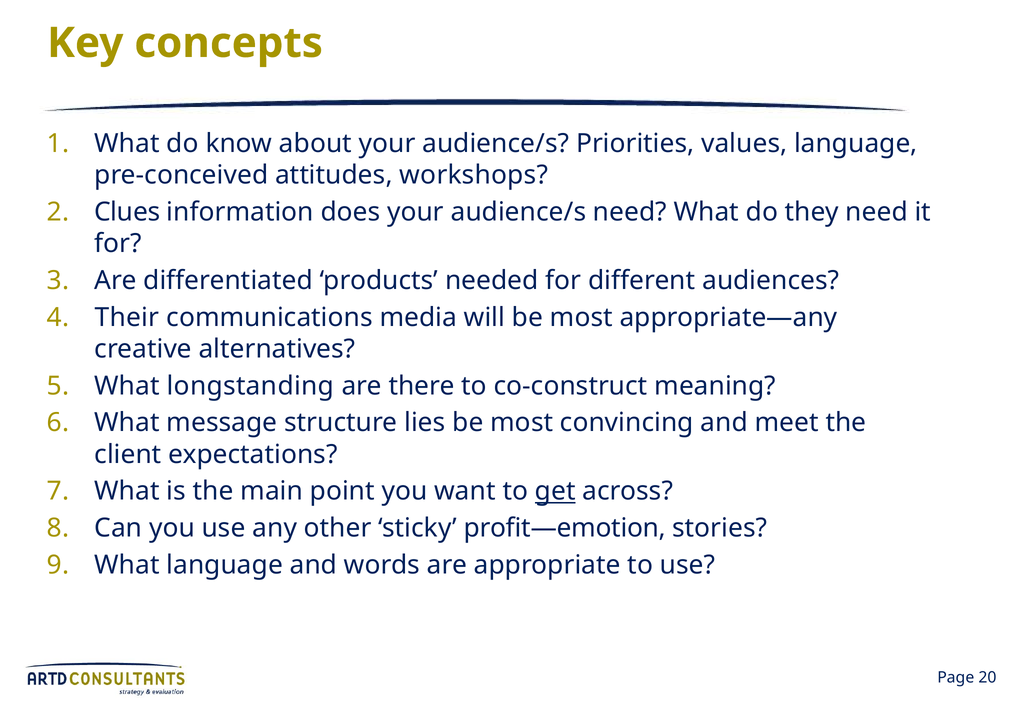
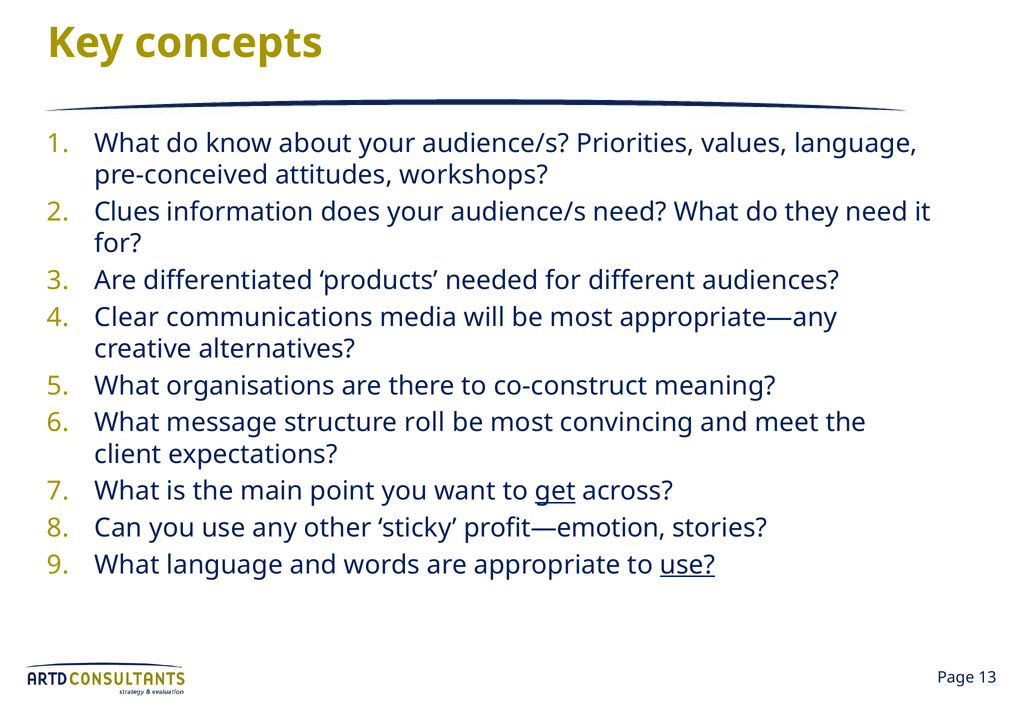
Their: Their -> Clear
longstanding: longstanding -> organisations
lies: lies -> roll
use at (688, 566) underline: none -> present
20: 20 -> 13
